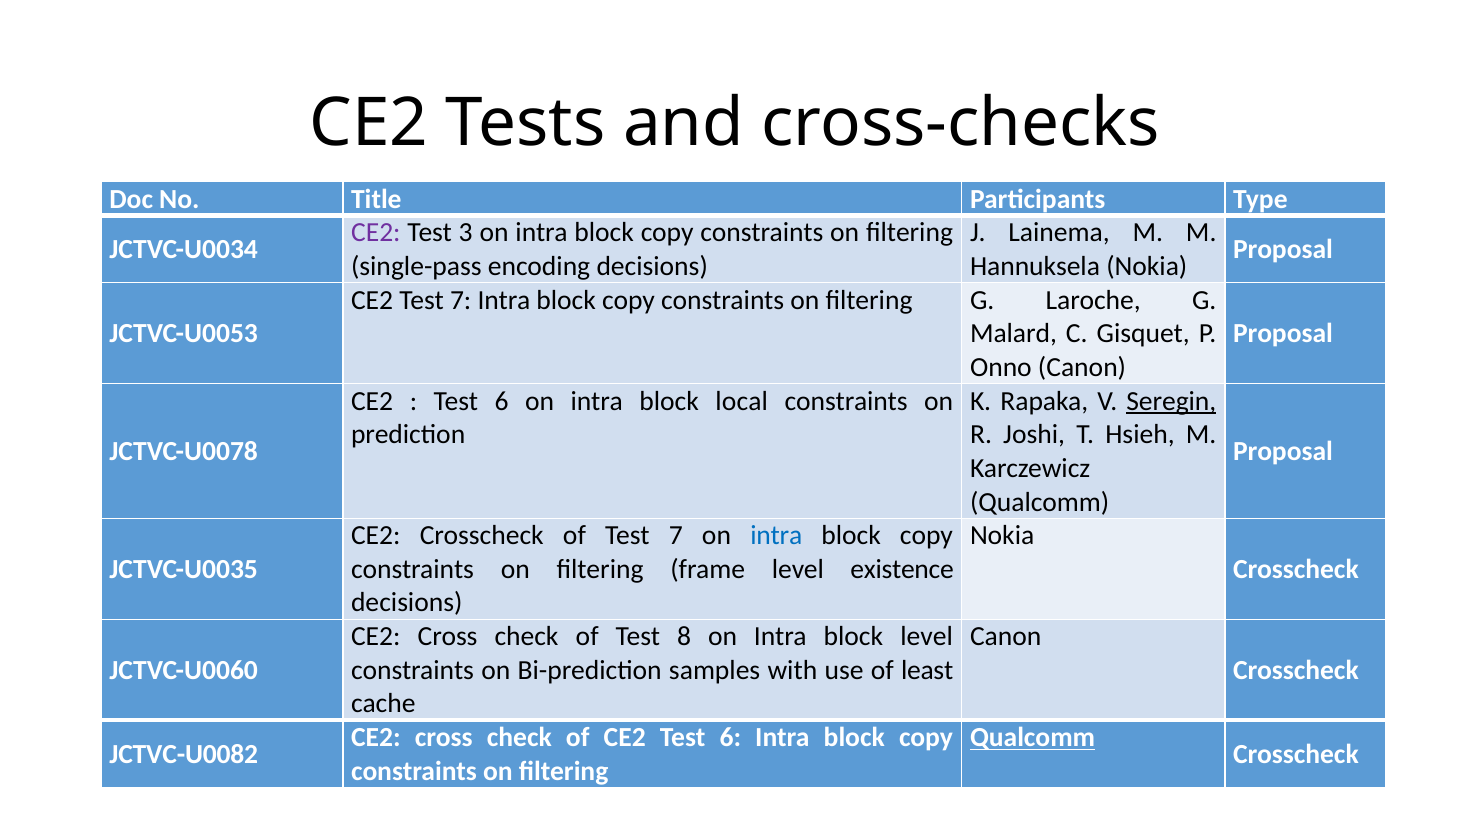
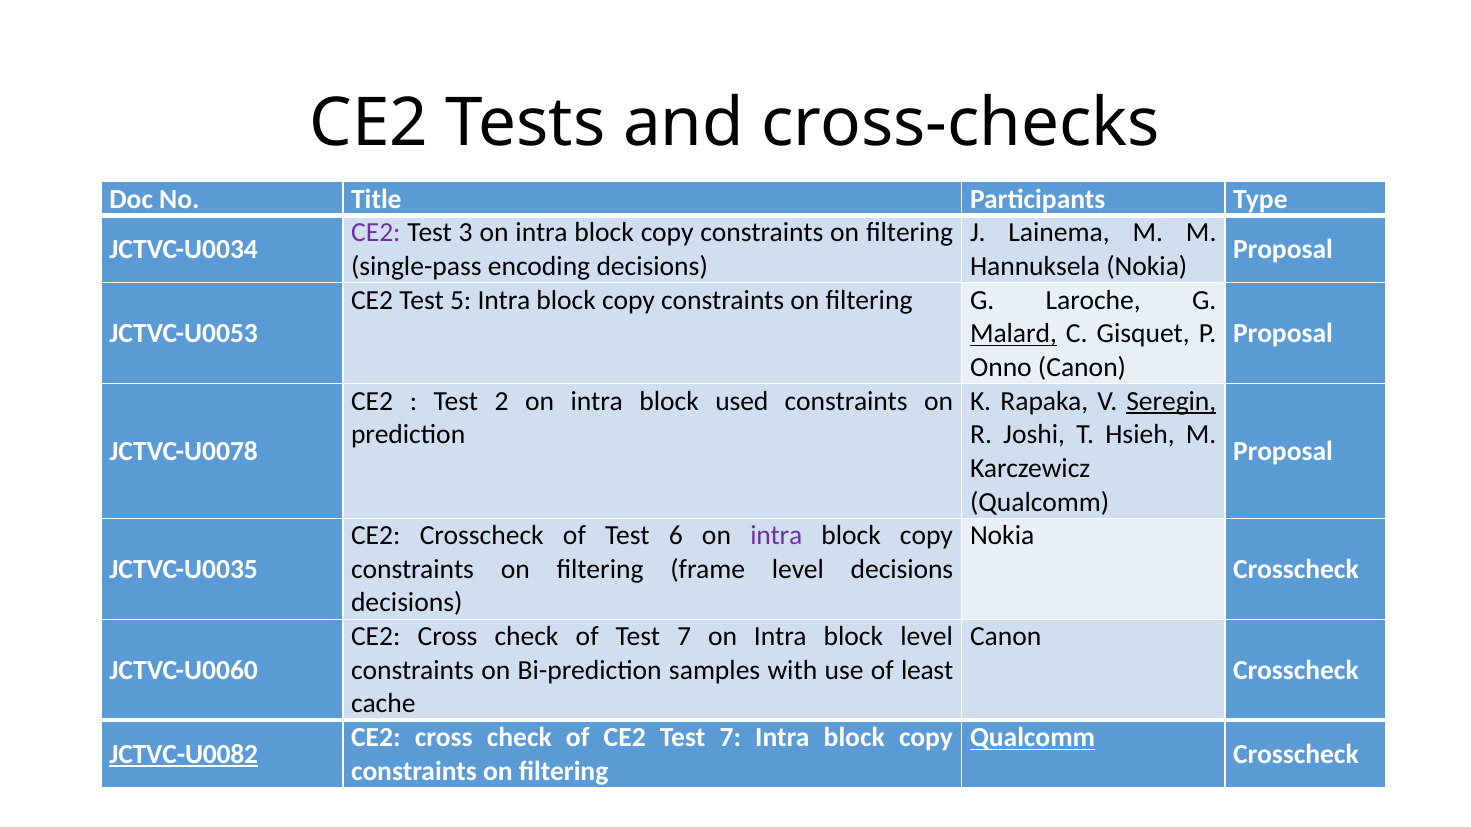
CE2 Test 7: 7 -> 5
Malard underline: none -> present
6 at (502, 401): 6 -> 2
local: local -> used
of Test 7: 7 -> 6
intra at (776, 536) colour: blue -> purple
level existence: existence -> decisions
of Test 8: 8 -> 7
CE2 Test 6: 6 -> 7
JCTVC-U0082 underline: none -> present
